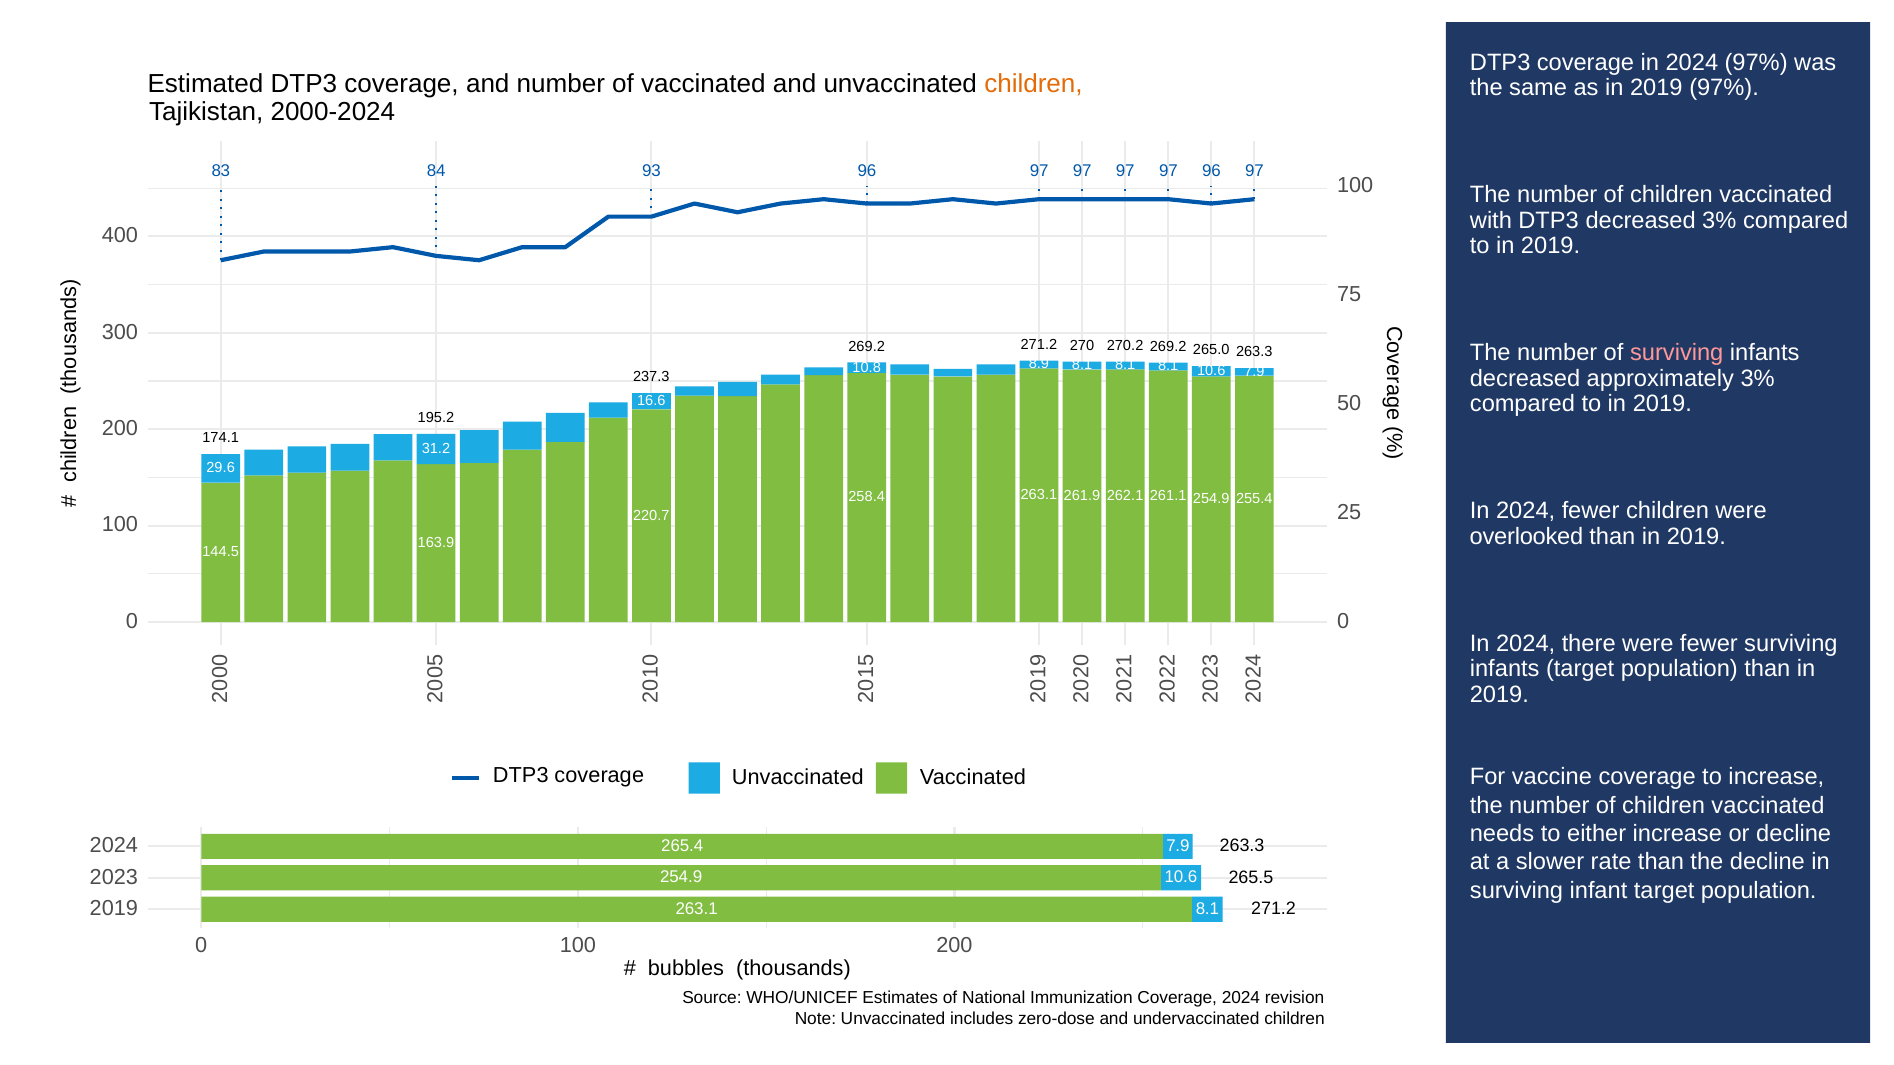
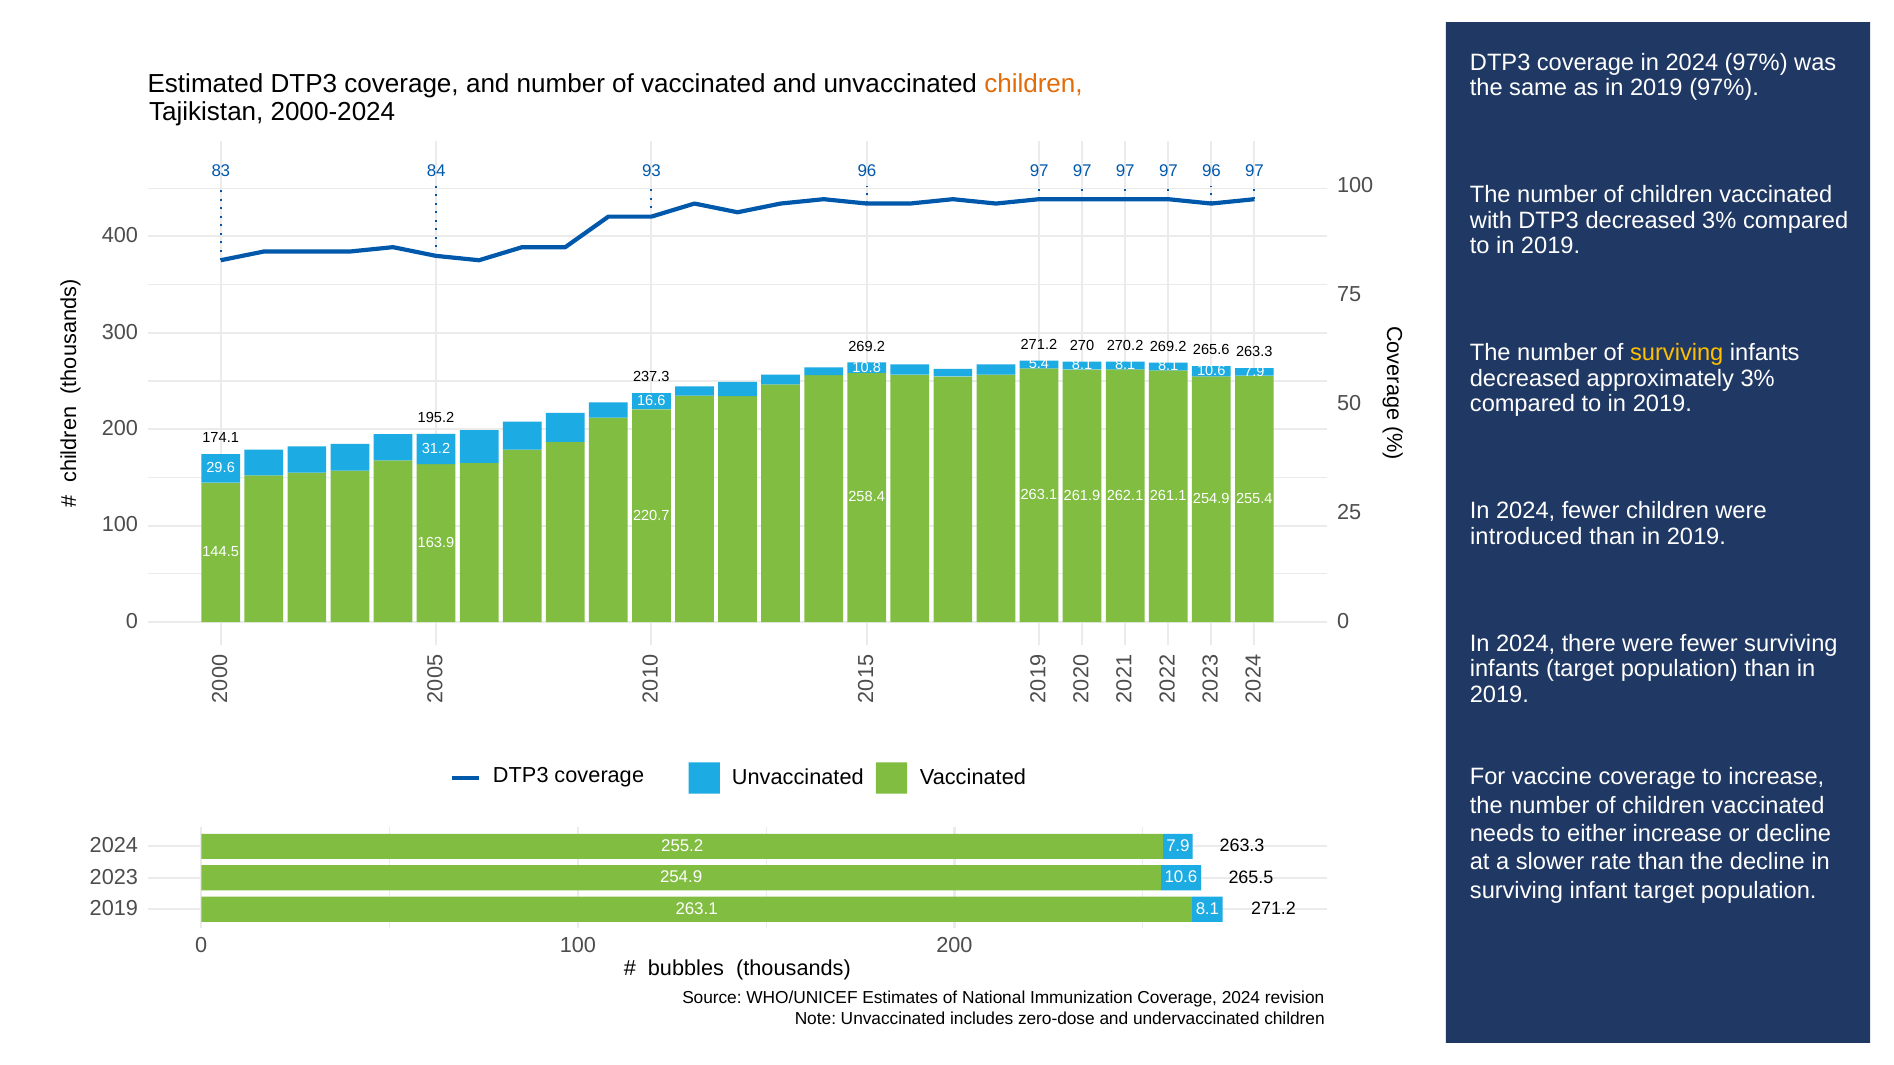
265.0: 265.0 -> 265.6
surviving at (1677, 353) colour: pink -> yellow
8.9: 8.9 -> 5.4
overlooked: overlooked -> introduced
265.4: 265.4 -> 255.2
